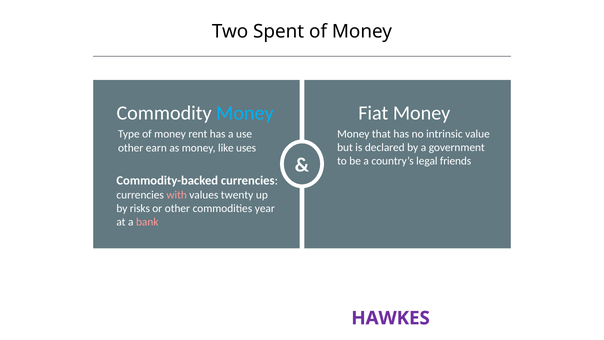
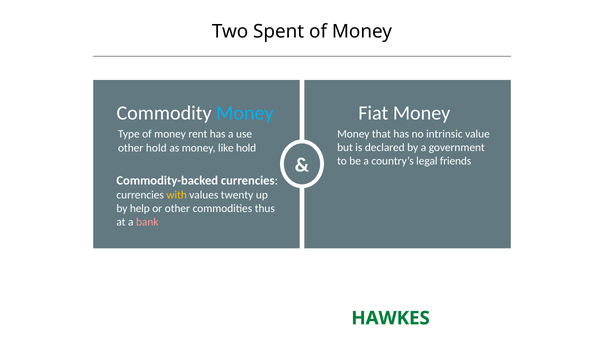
other earn: earn -> hold
like uses: uses -> hold
with colour: pink -> yellow
risks: risks -> help
year: year -> thus
HAWKES colour: purple -> green
